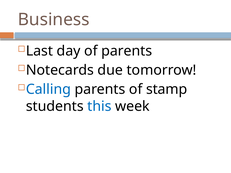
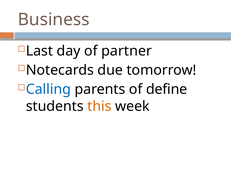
of parents: parents -> partner
stamp: stamp -> define
this colour: blue -> orange
